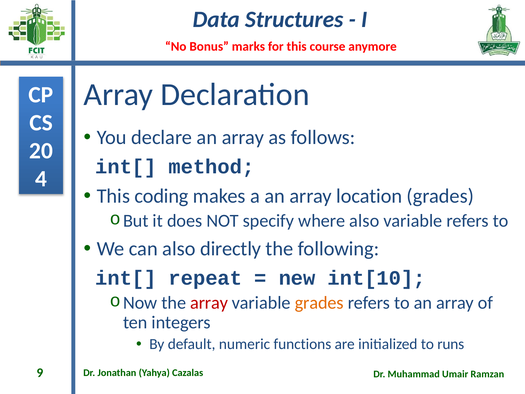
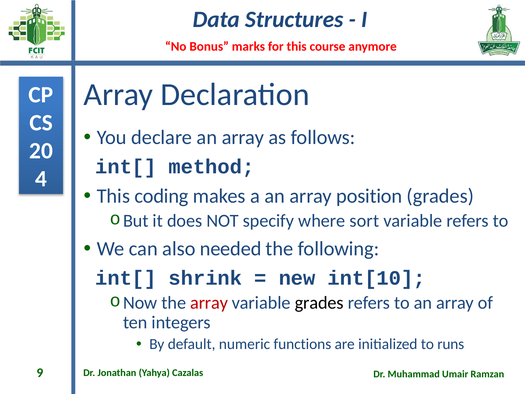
location: location -> position
where also: also -> sort
directly: directly -> needed
repeat: repeat -> shrink
grades at (319, 303) colour: orange -> black
